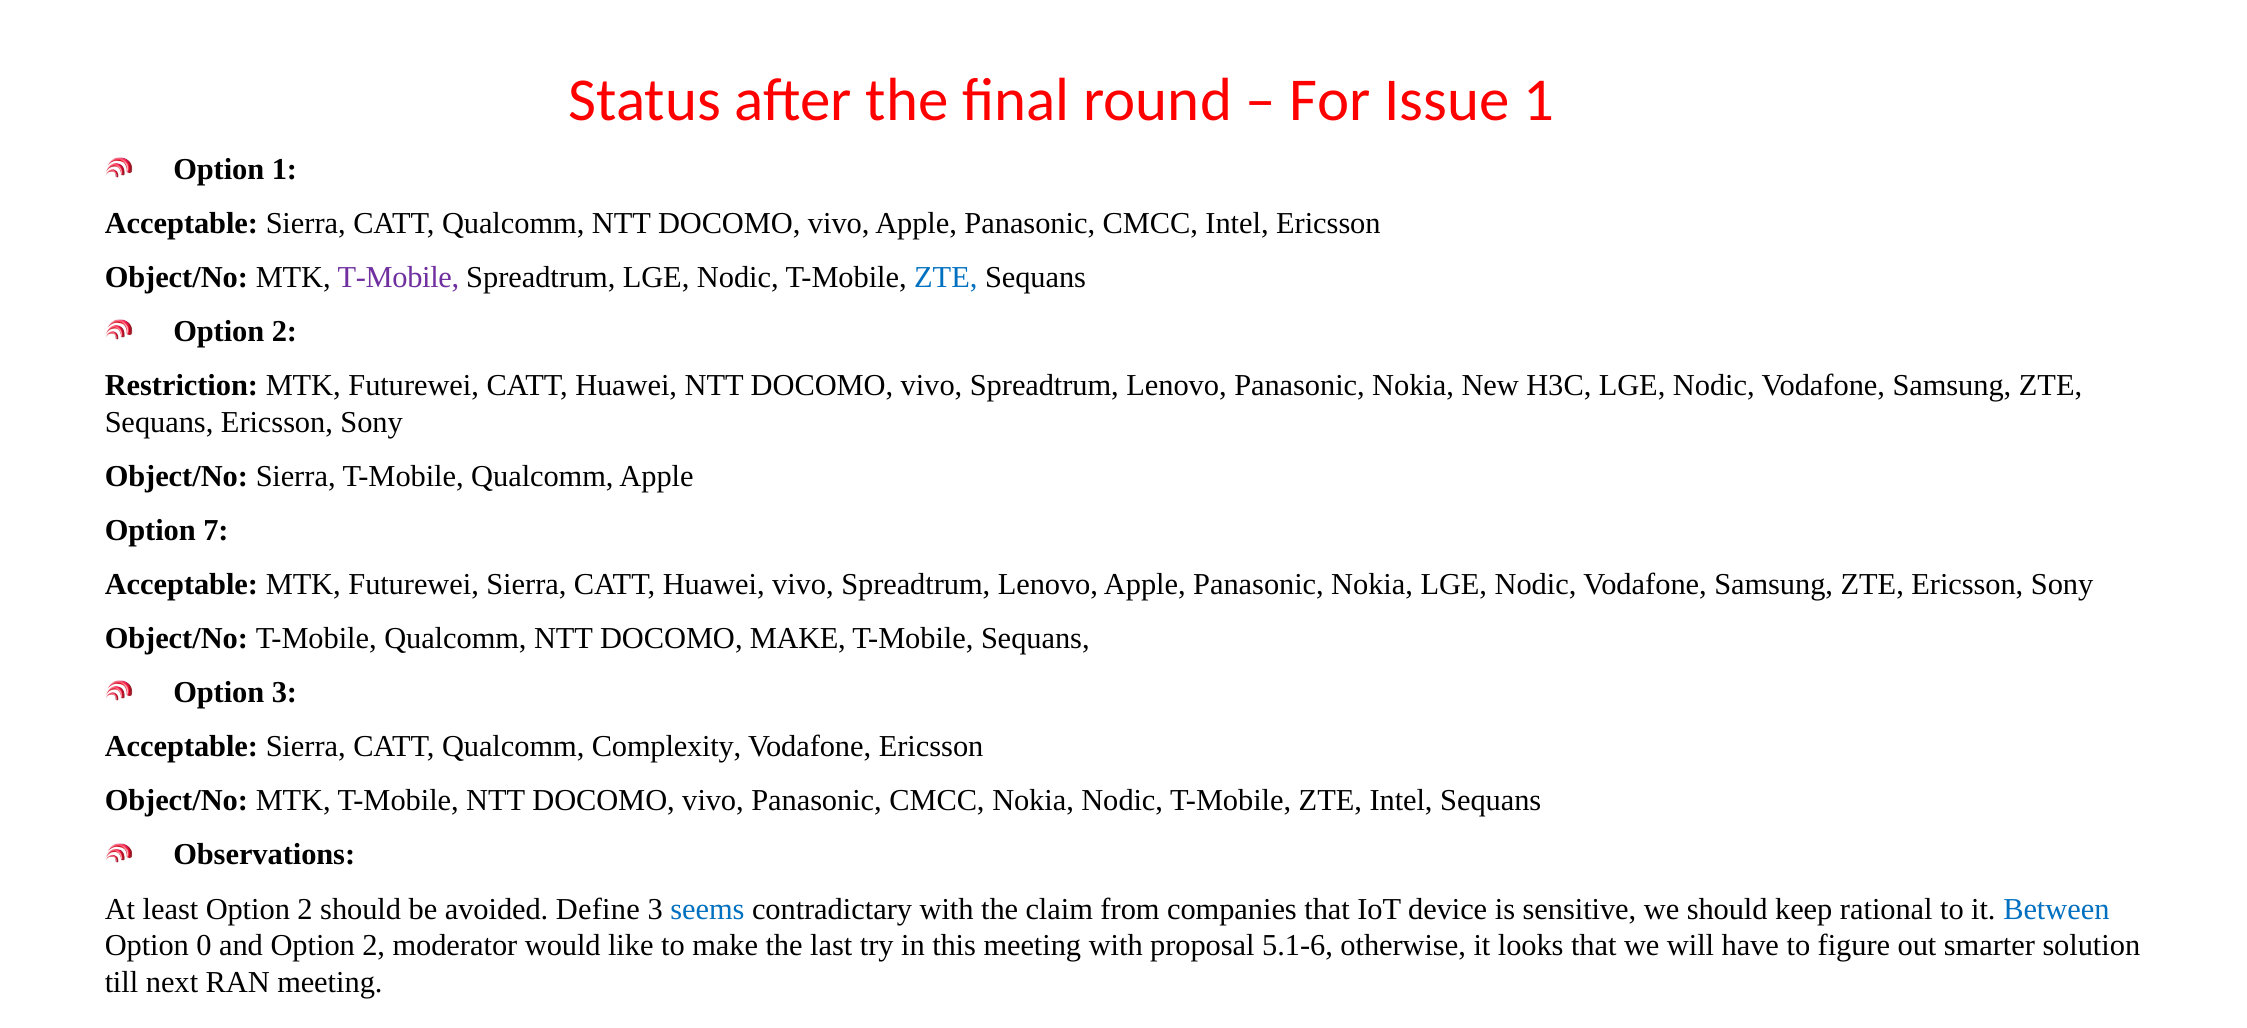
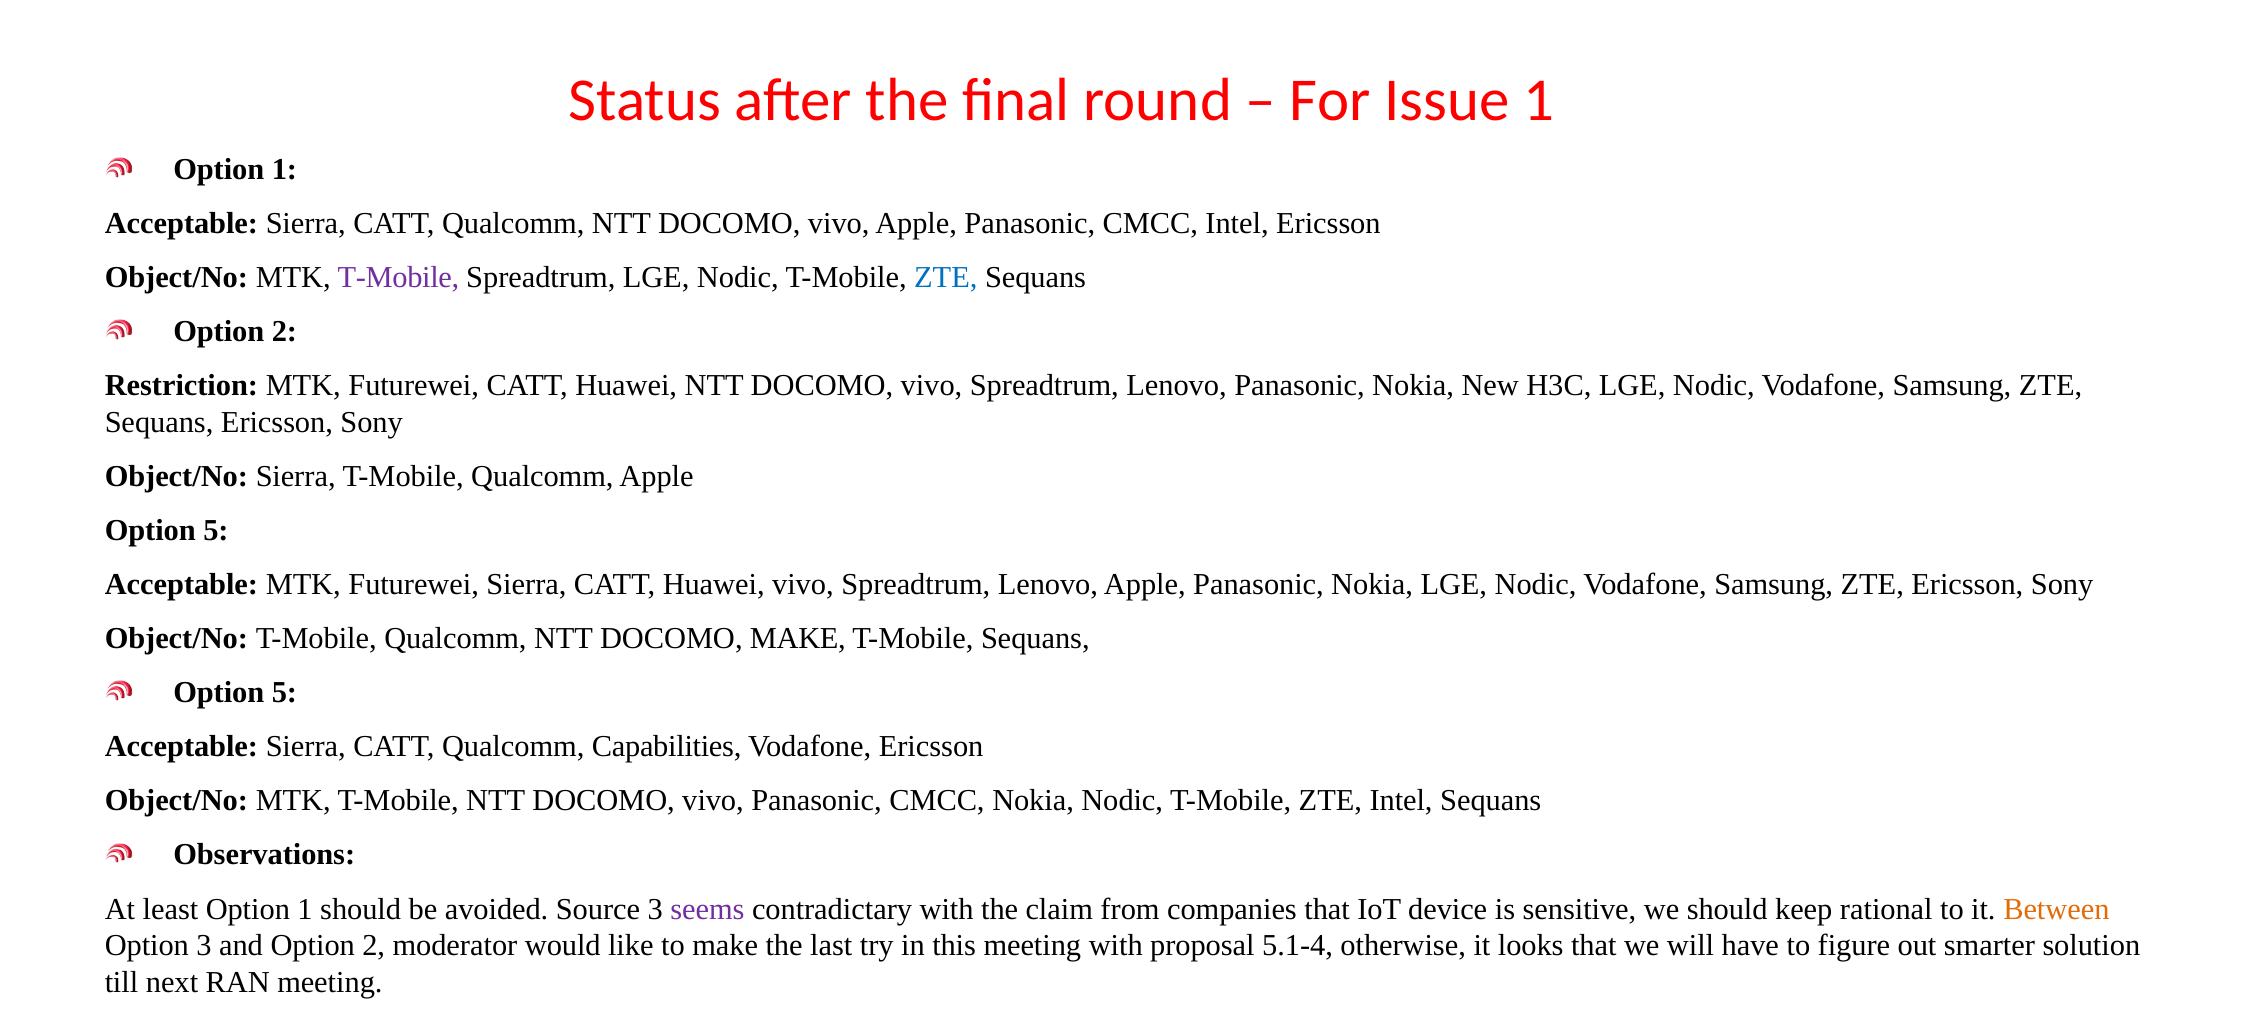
7 at (216, 530): 7 -> 5
3 at (284, 692): 3 -> 5
Complexity: Complexity -> Capabilities
least Option 2: 2 -> 1
Define: Define -> Source
seems colour: blue -> purple
Between colour: blue -> orange
Option 0: 0 -> 3
5.1-6: 5.1-6 -> 5.1-4
